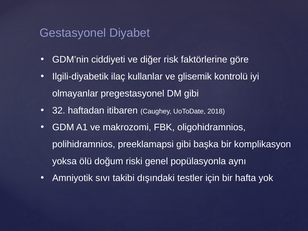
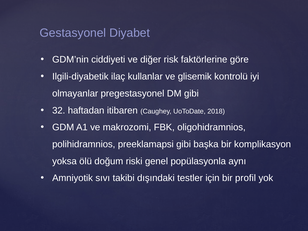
hafta: hafta -> profil
